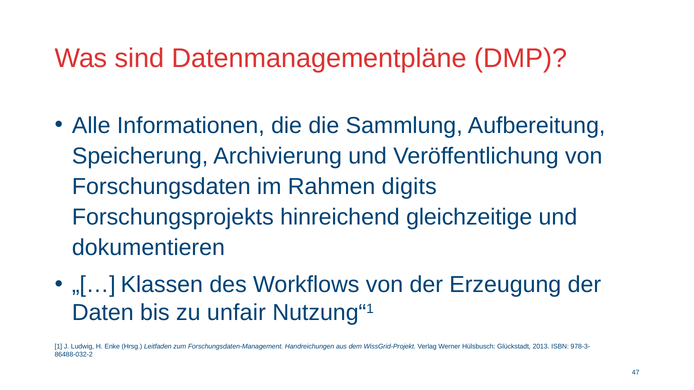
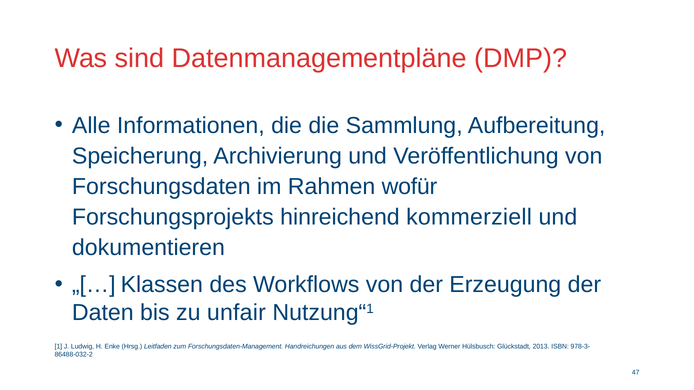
digits: digits -> wofür
gleichzeitige: gleichzeitige -> kommerziell
